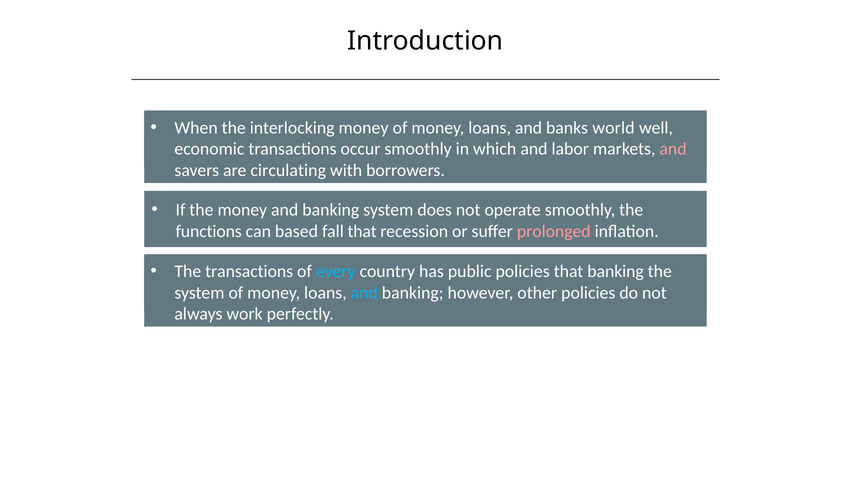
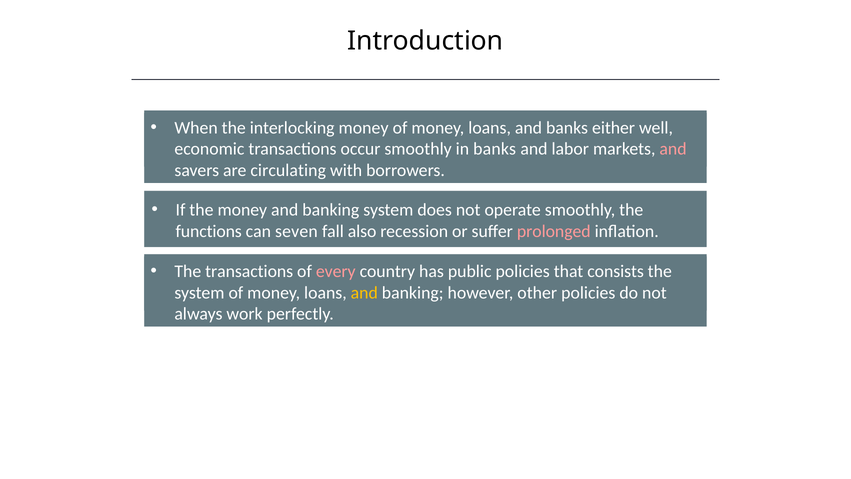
world: world -> either
in which: which -> banks
based: based -> seven
fall that: that -> also
every colour: light blue -> pink
that banking: banking -> consists
and at (364, 293) colour: light blue -> yellow
